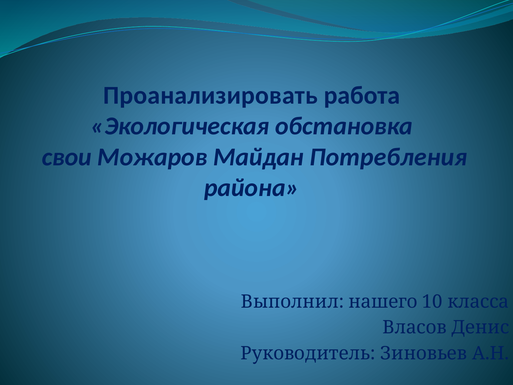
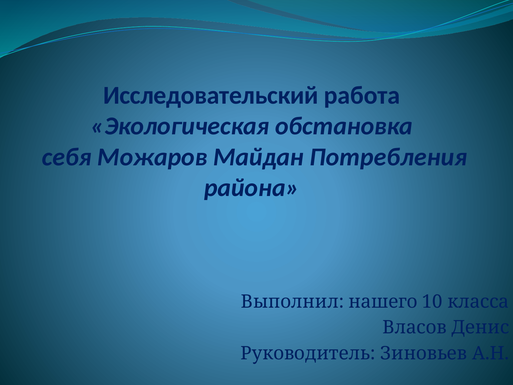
Проанализировать: Проанализировать -> Исследовательский
свои: свои -> себя
